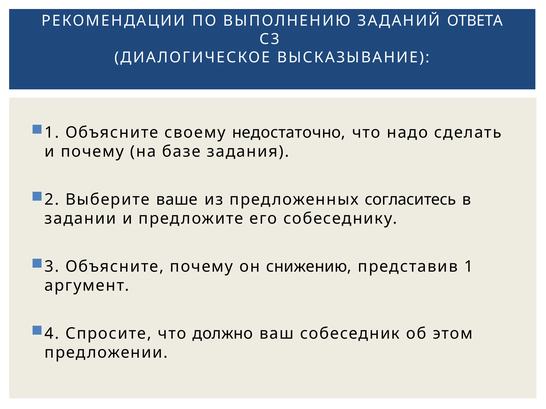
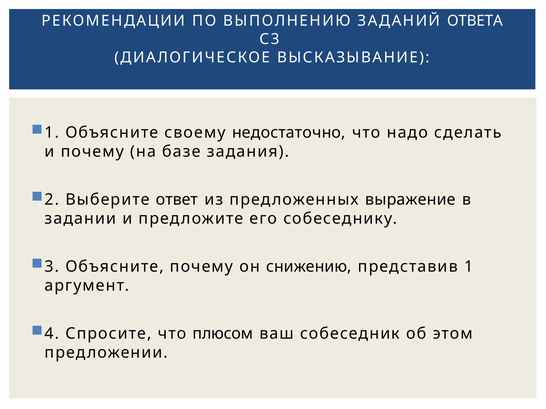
ваше: ваше -> ответ
согласитесь: согласитесь -> выражение
должно: должно -> плюсом
